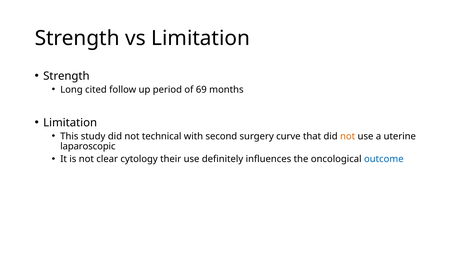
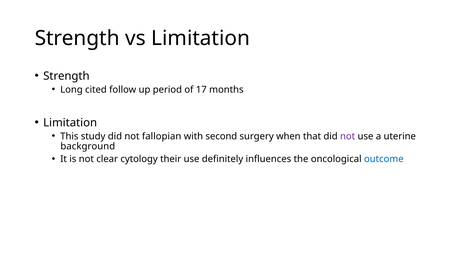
69: 69 -> 17
technical: technical -> fallopian
curve: curve -> when
not at (348, 136) colour: orange -> purple
laparoscopic: laparoscopic -> background
